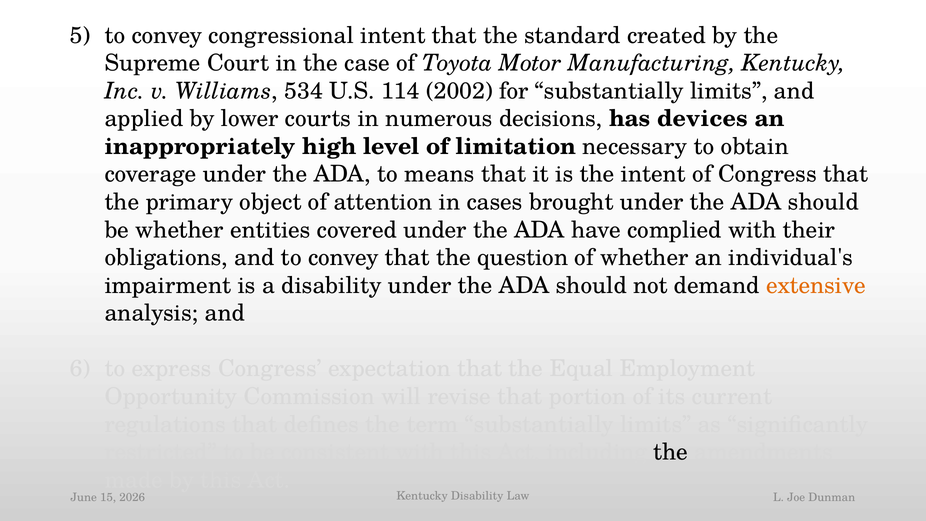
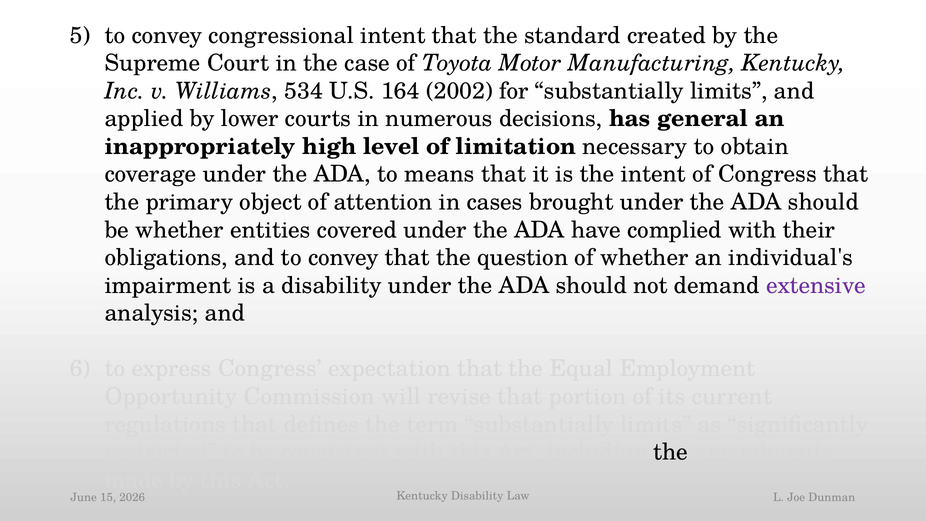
114: 114 -> 164
devices: devices -> general
extensive colour: orange -> purple
